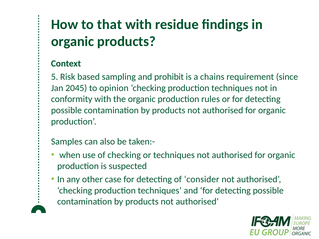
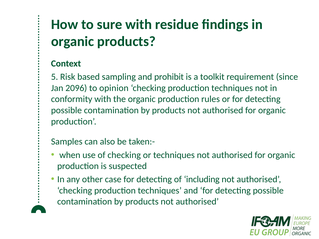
that: that -> sure
chains: chains -> toolkit
2045: 2045 -> 2096
consider: consider -> including
